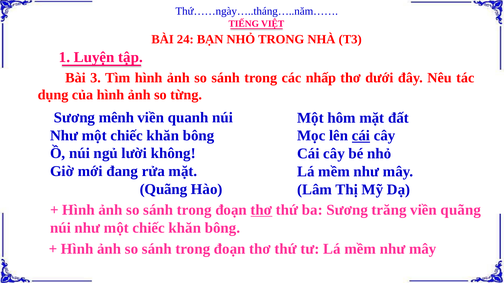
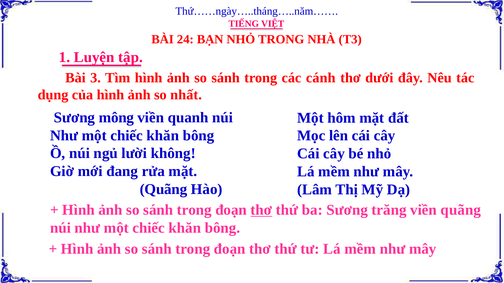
nhấp: nhấp -> cánh
từng: từng -> nhất
mênh: mênh -> mông
cái at (361, 136) underline: present -> none
